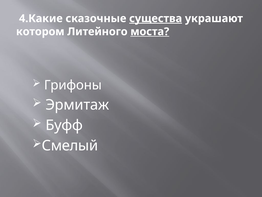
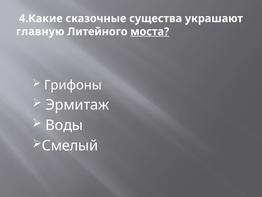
существа underline: present -> none
котором: котором -> главную
Буфф: Буфф -> Воды
